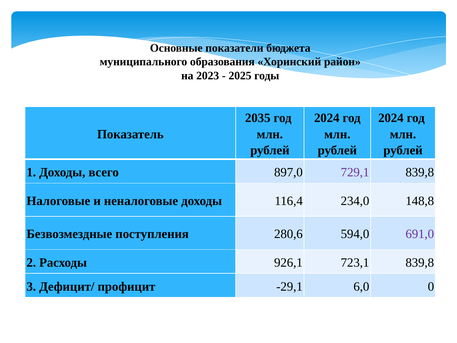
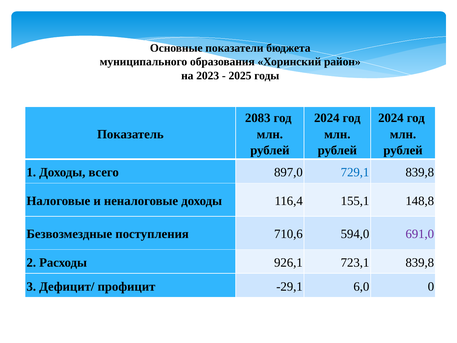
2035: 2035 -> 2083
729,1 colour: purple -> blue
234,0: 234,0 -> 155,1
280,6: 280,6 -> 710,6
